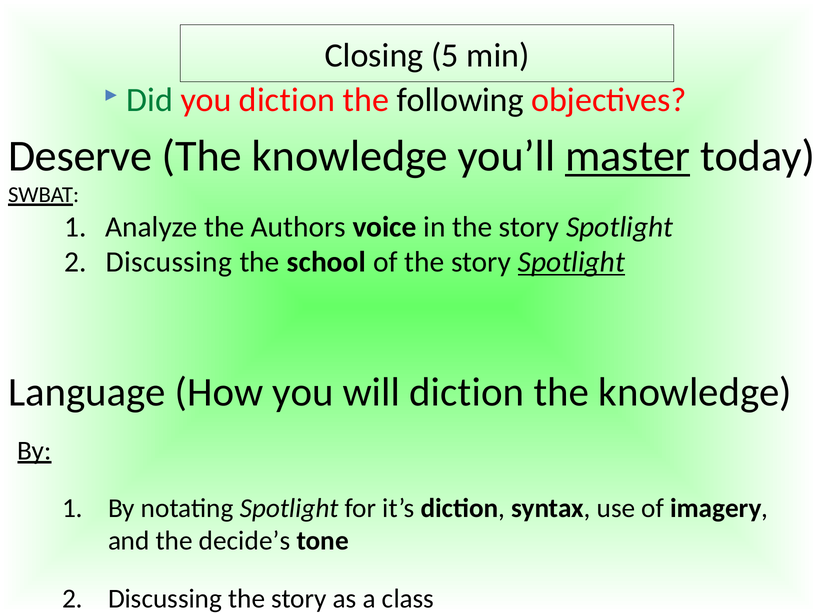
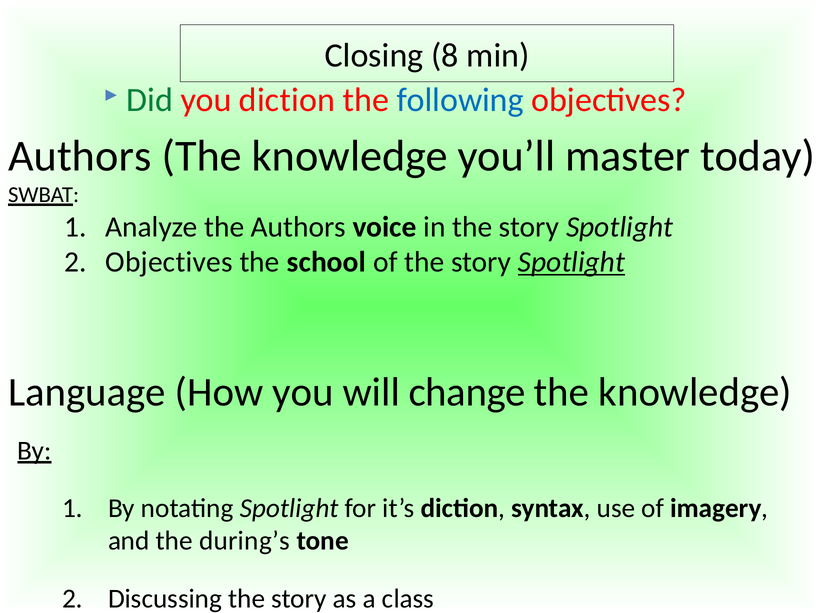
5: 5 -> 8
following colour: black -> blue
Deserve at (80, 156): Deserve -> Authors
master underline: present -> none
Discussing at (169, 262): Discussing -> Objectives
will diction: diction -> change
decide’s: decide’s -> during’s
